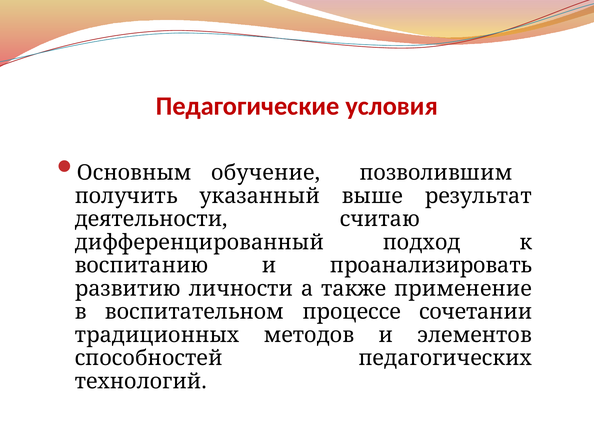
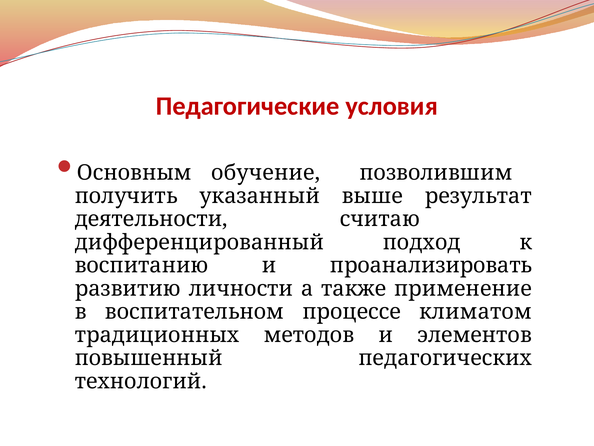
сочетании: сочетании -> климатом
способностей: способностей -> повышенный
